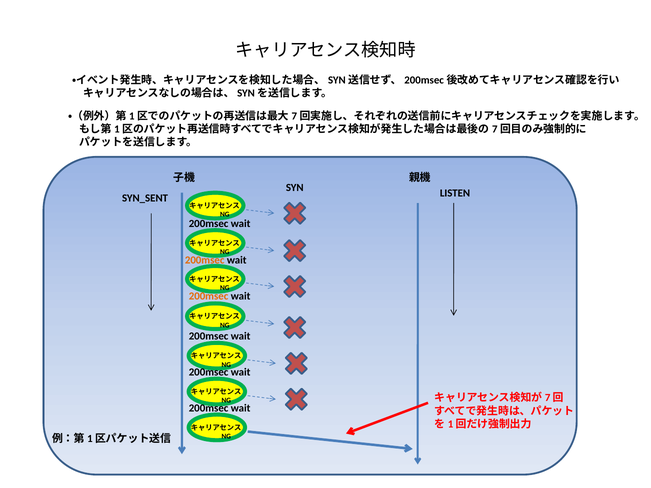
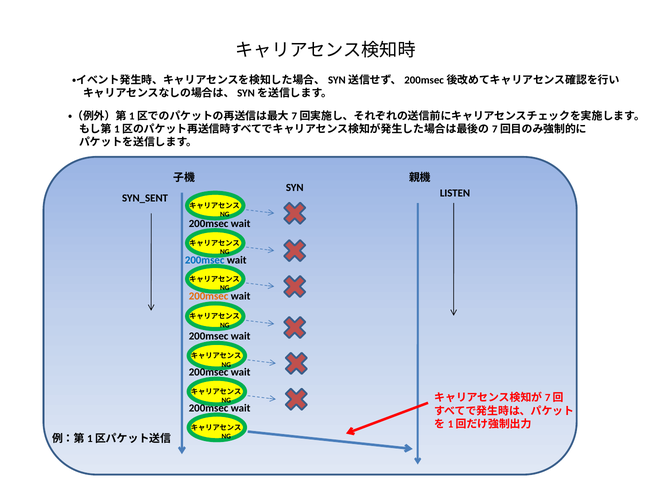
200msec at (205, 260) colour: orange -> blue
